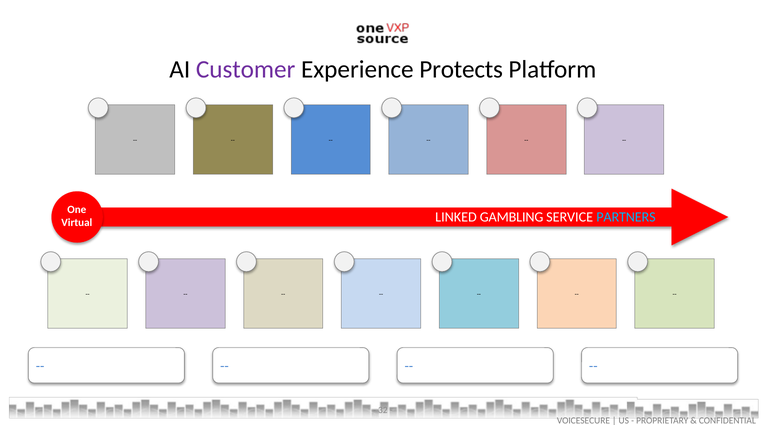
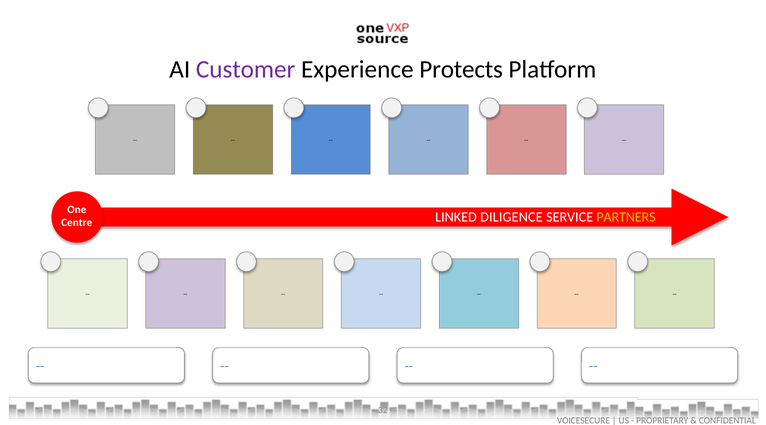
GAMBLING: GAMBLING -> DILIGENCE
PARTNERS colour: light blue -> yellow
Virtual: Virtual -> Centre
